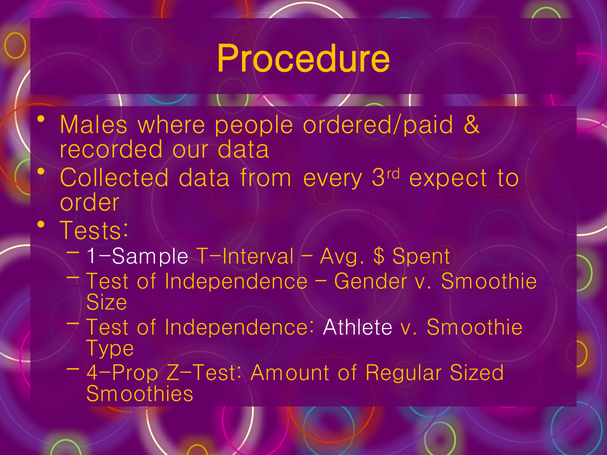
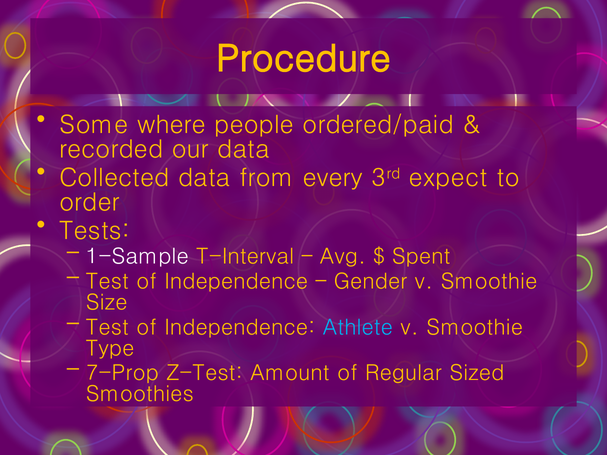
Males: Males -> Some
Athlete colour: white -> light blue
4-Prop: 4-Prop -> 7-Prop
